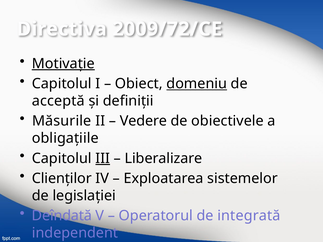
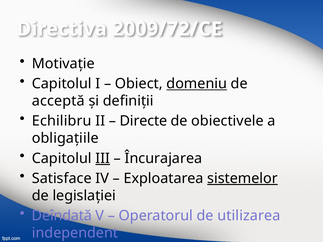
Motivaţie underline: present -> none
Măsurile: Măsurile -> Echilibru
Vedere: Vedere -> Directe
Liberalizare: Liberalizare -> Încurajarea
Clienţilor: Clienţilor -> Satisface
sistemelor at (242, 179) underline: none -> present
integrată: integrată -> utilizarea
